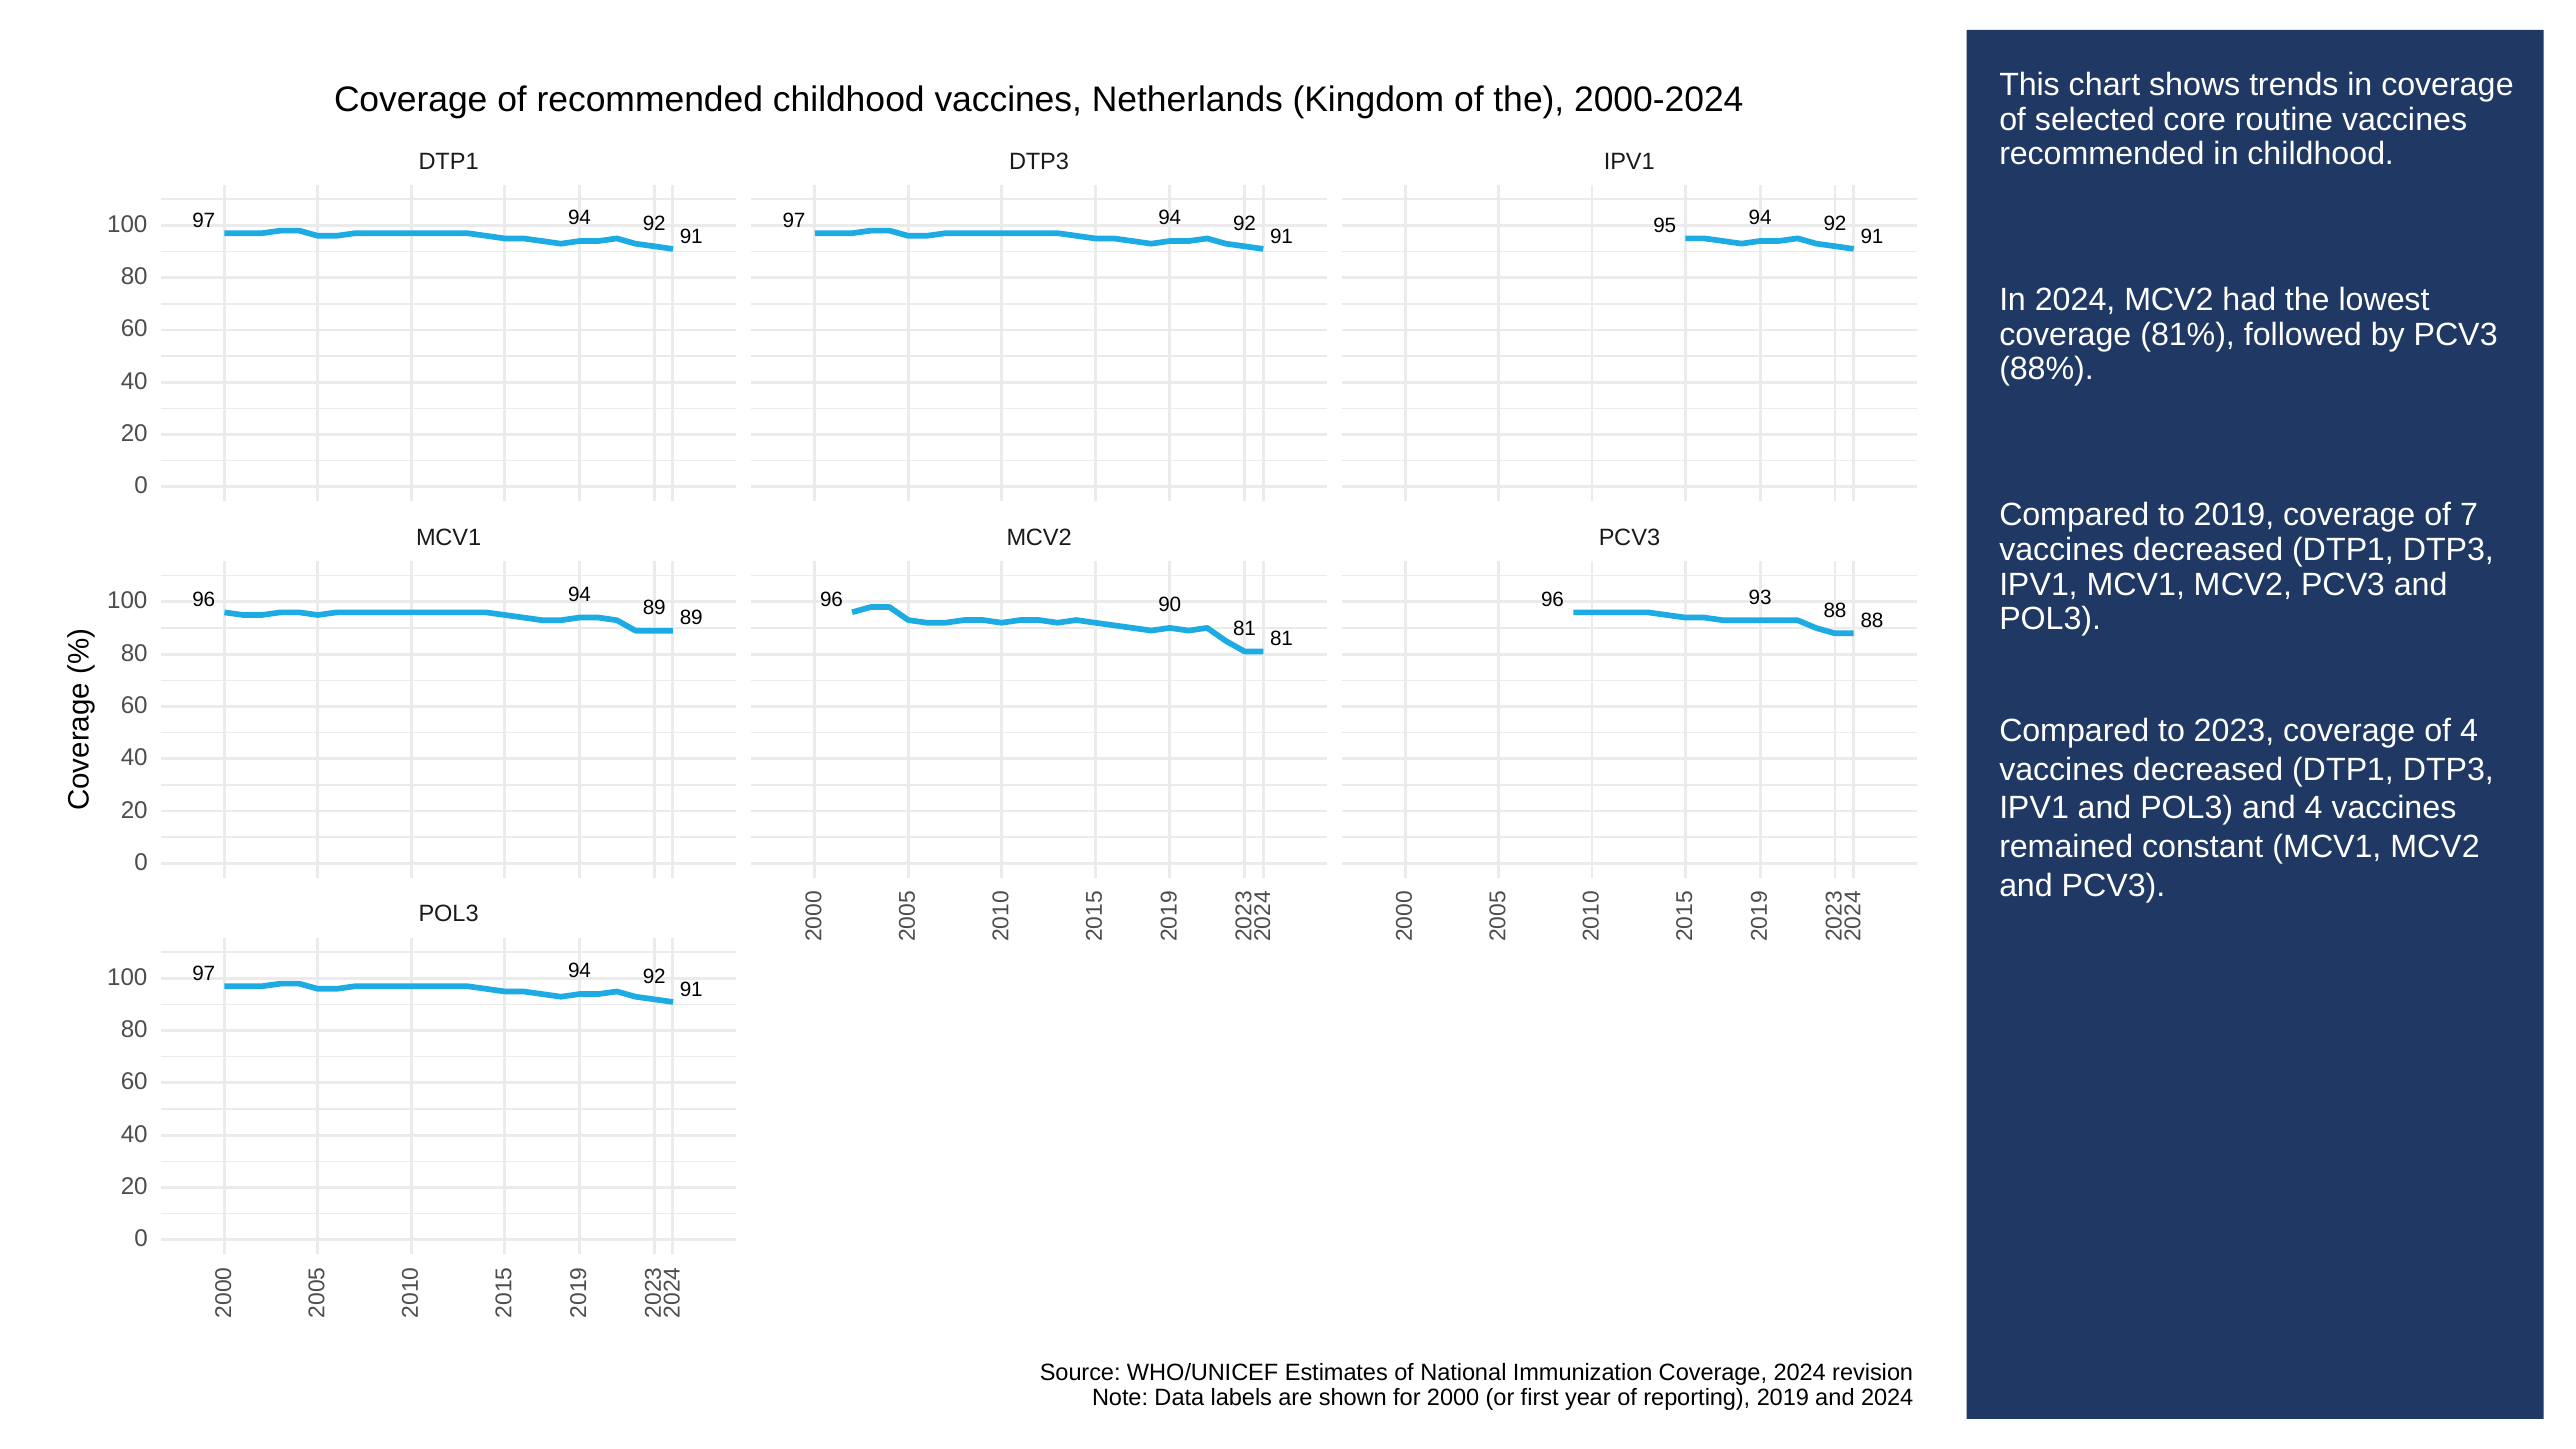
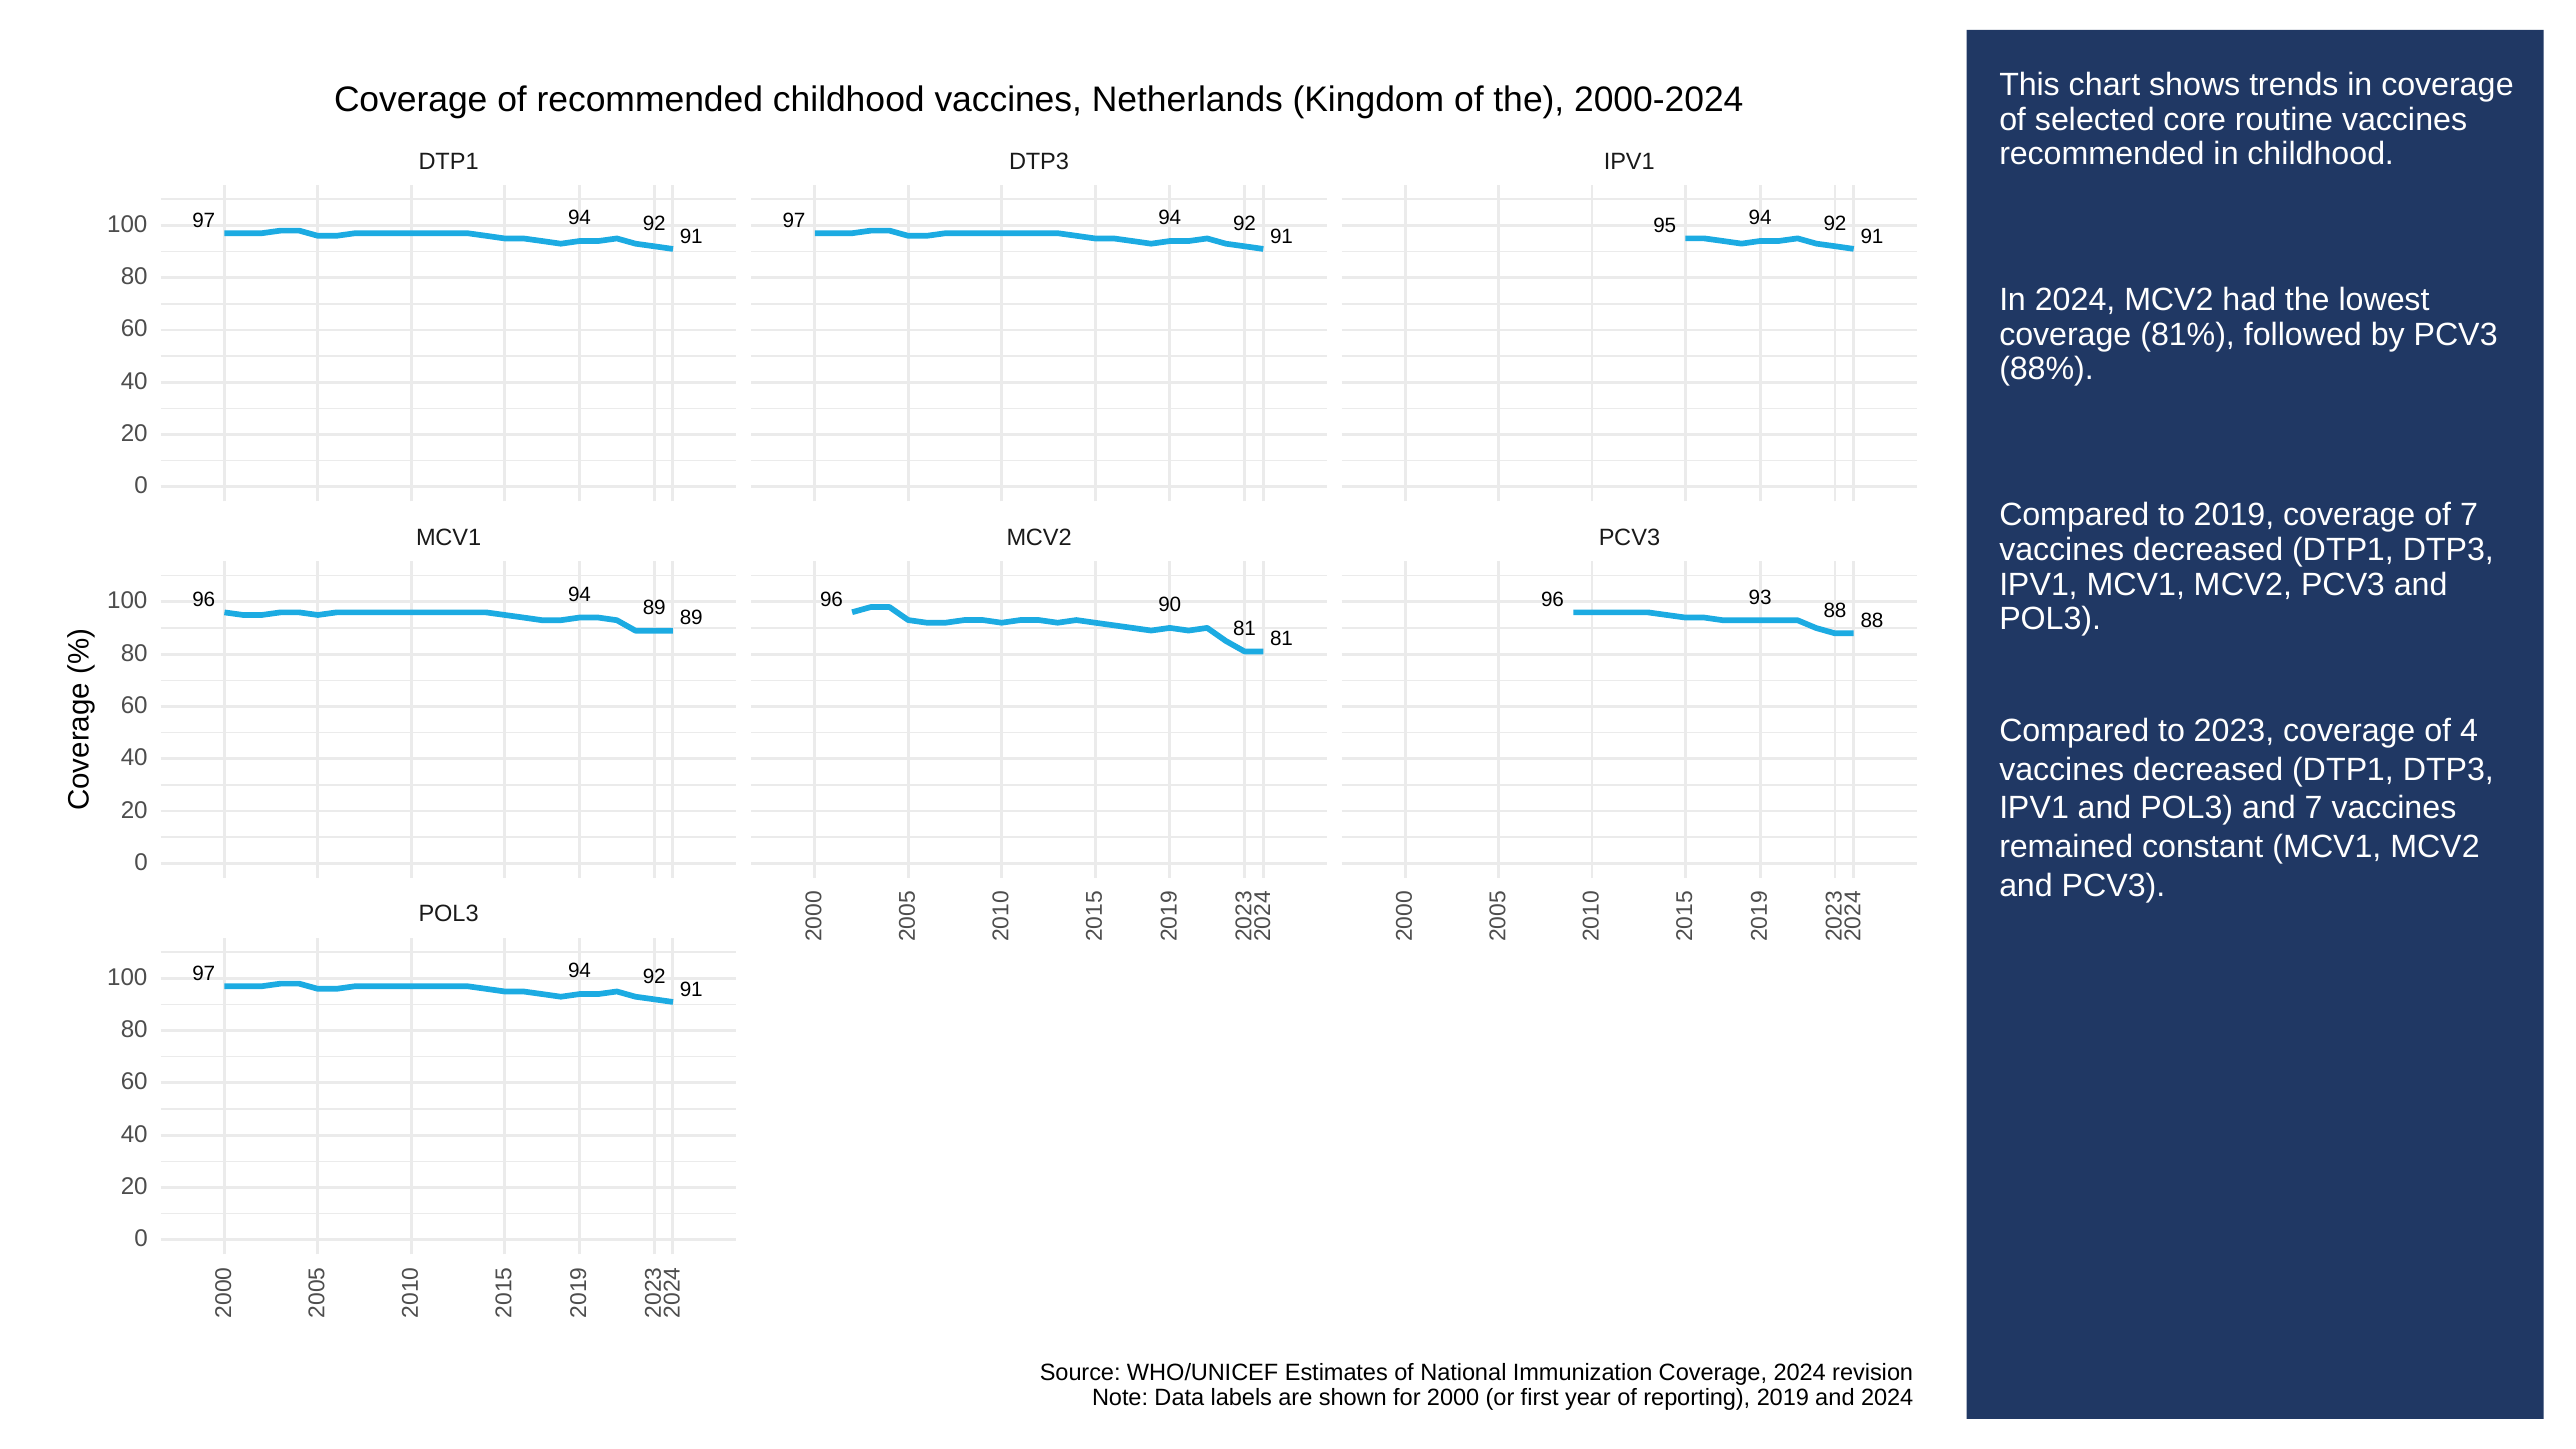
and 4: 4 -> 7
